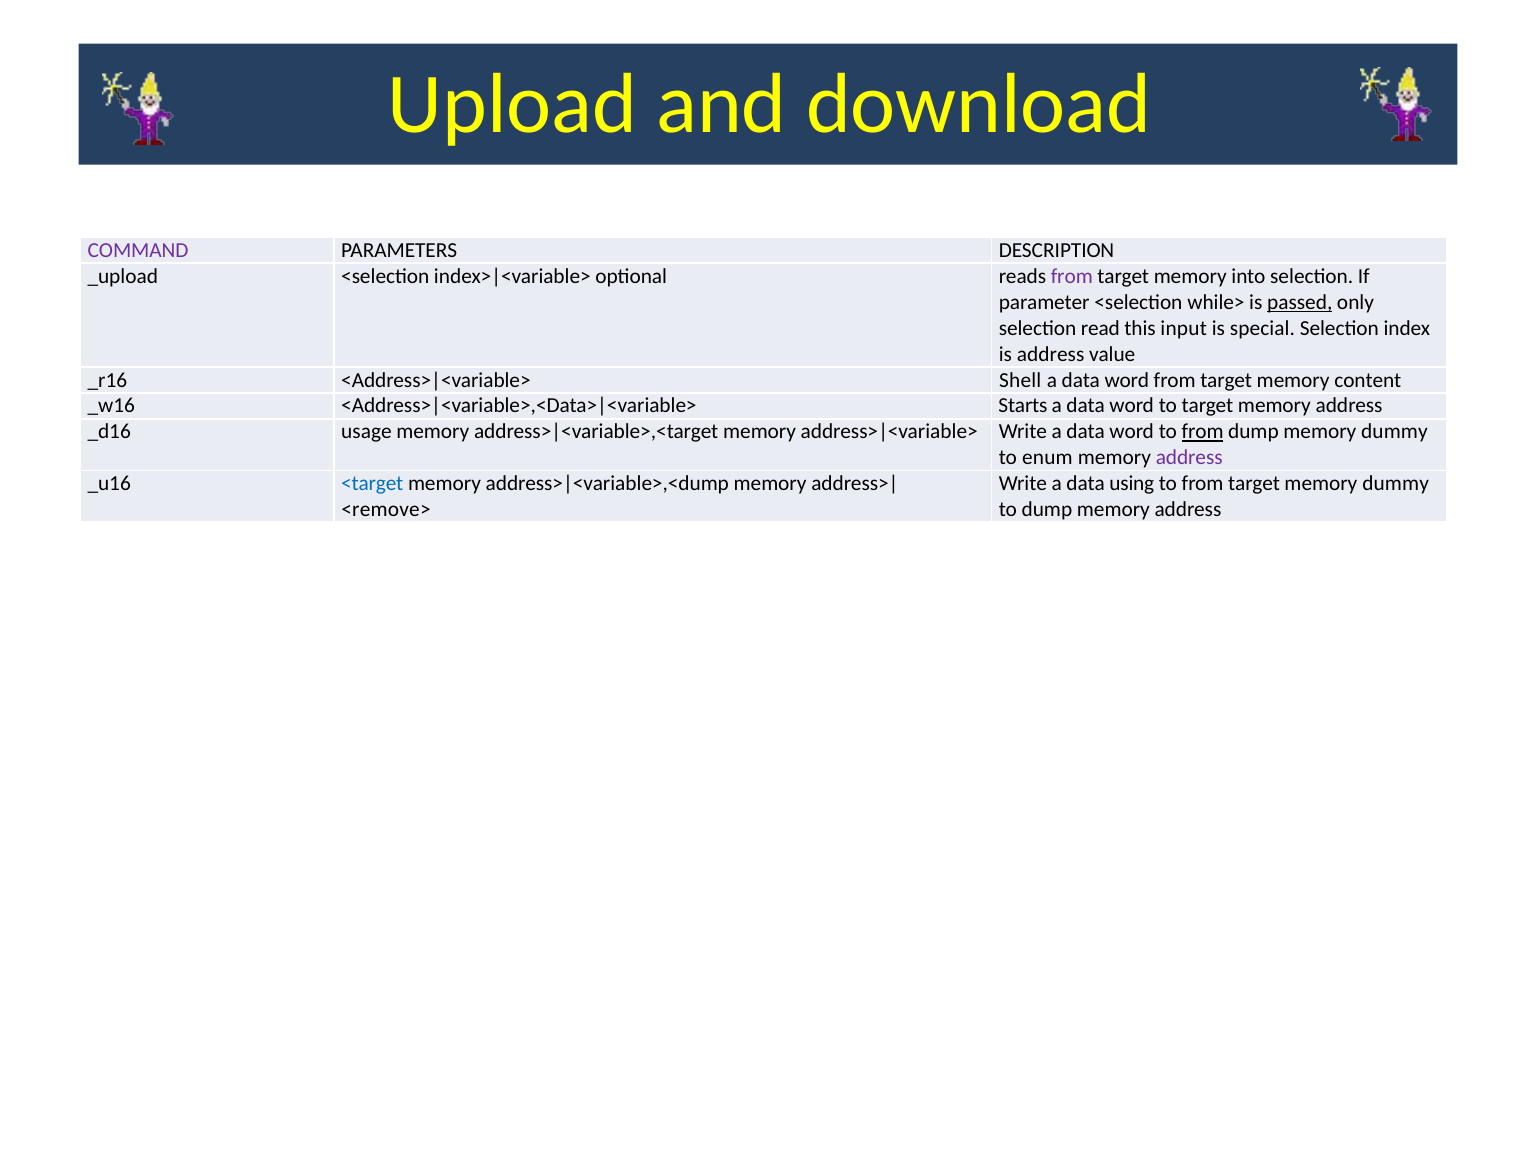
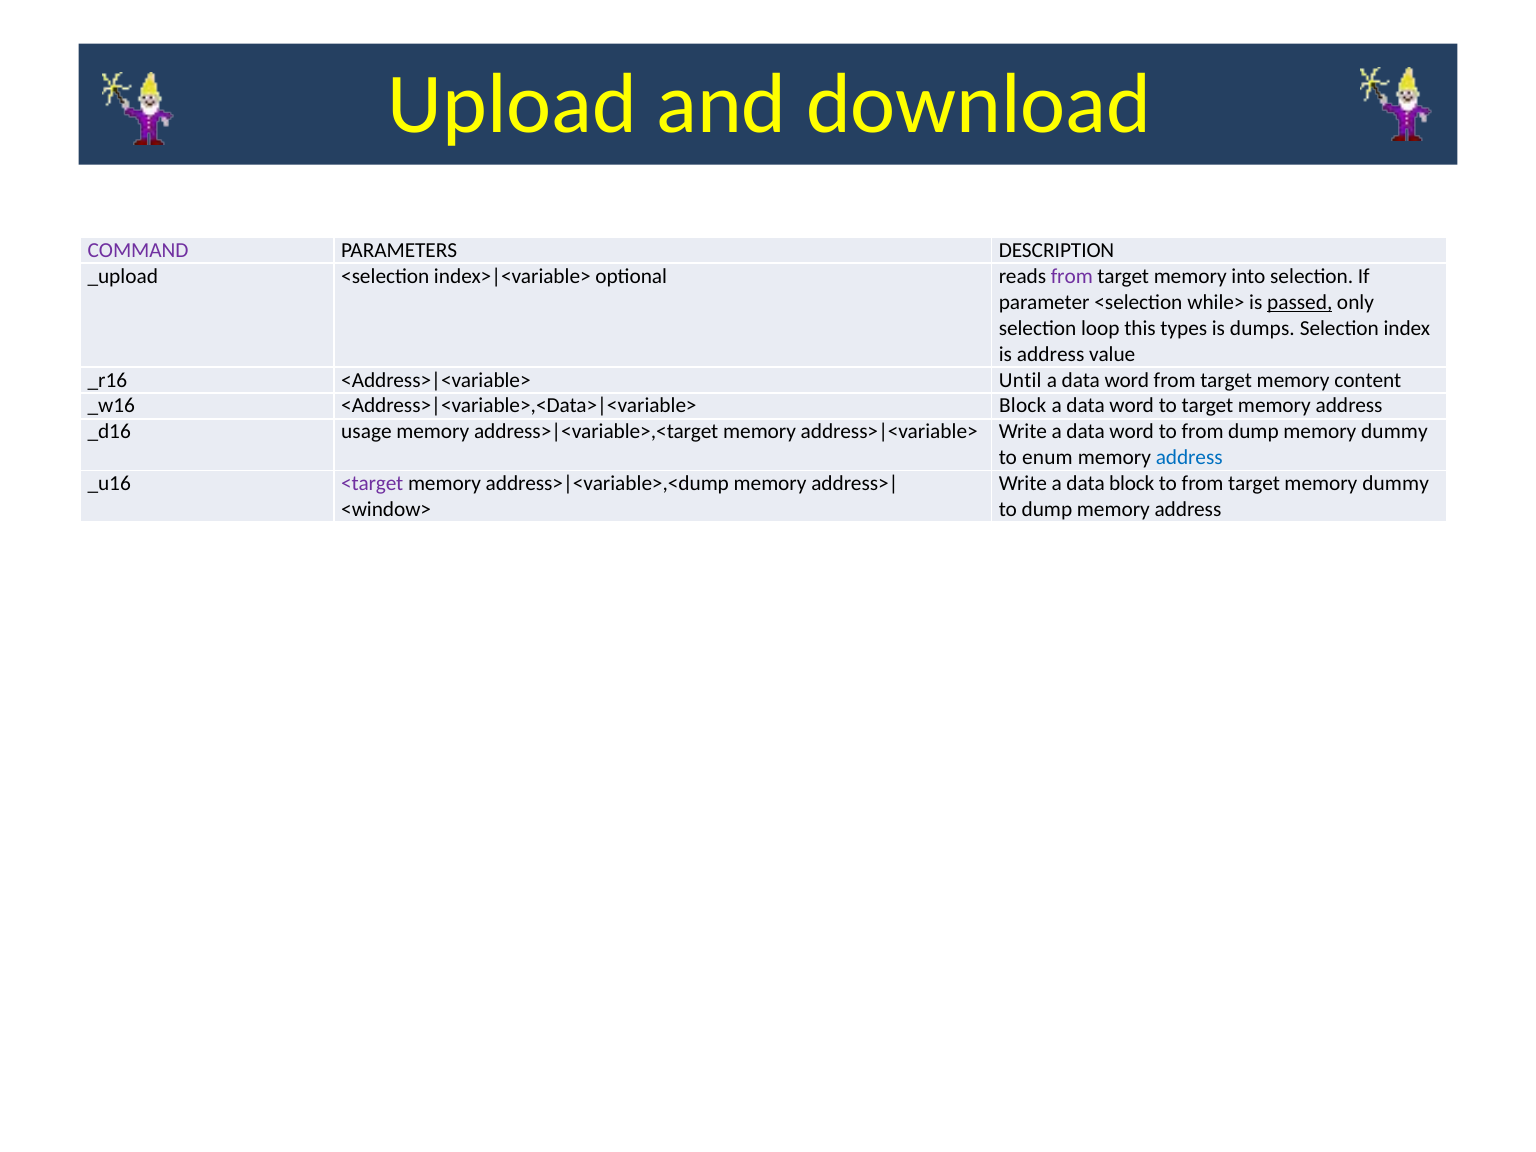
read: read -> loop
input: input -> types
special: special -> dumps
Shell: Shell -> Until
Starts at (1023, 406): Starts -> Block
from at (1203, 432) underline: present -> none
address at (1189, 458) colour: purple -> blue
<target colour: blue -> purple
data using: using -> block
<remove>: <remove> -> <window>
